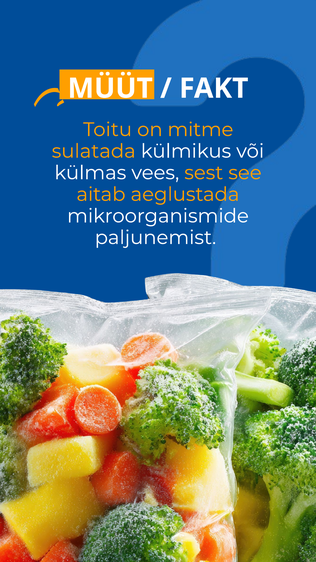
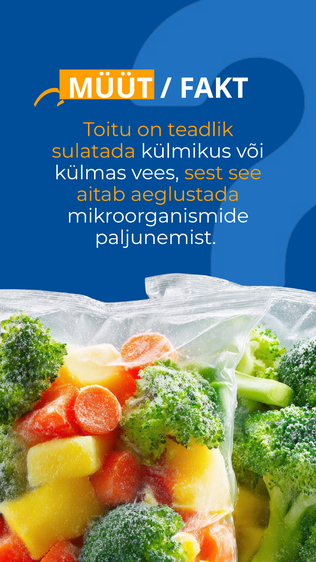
mitme: mitme -> teadlik
